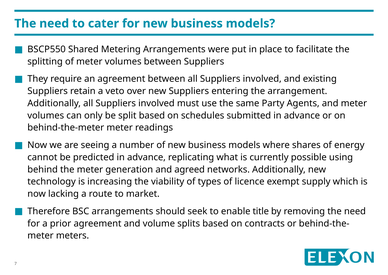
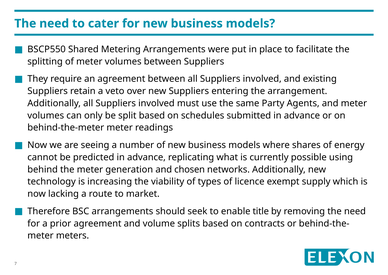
agreed: agreed -> chosen
